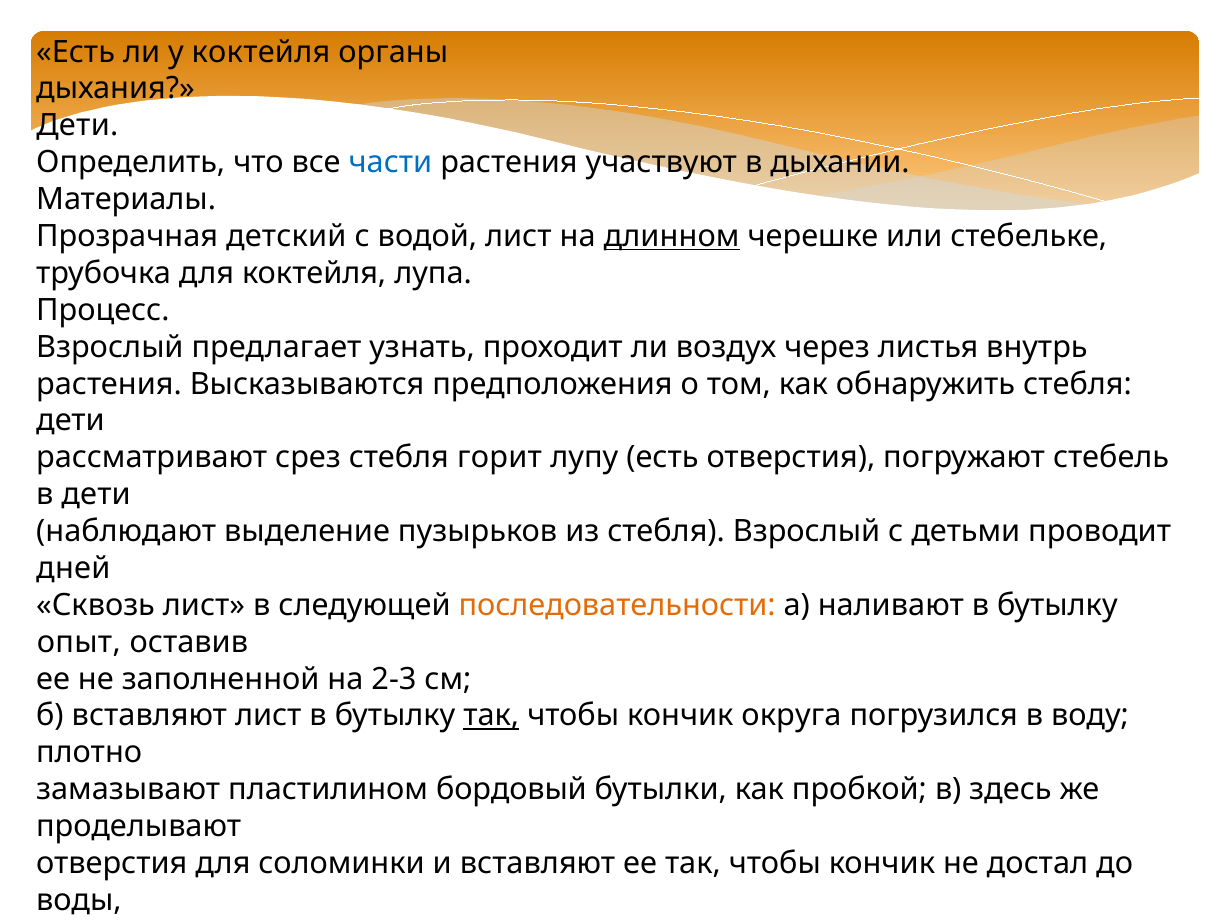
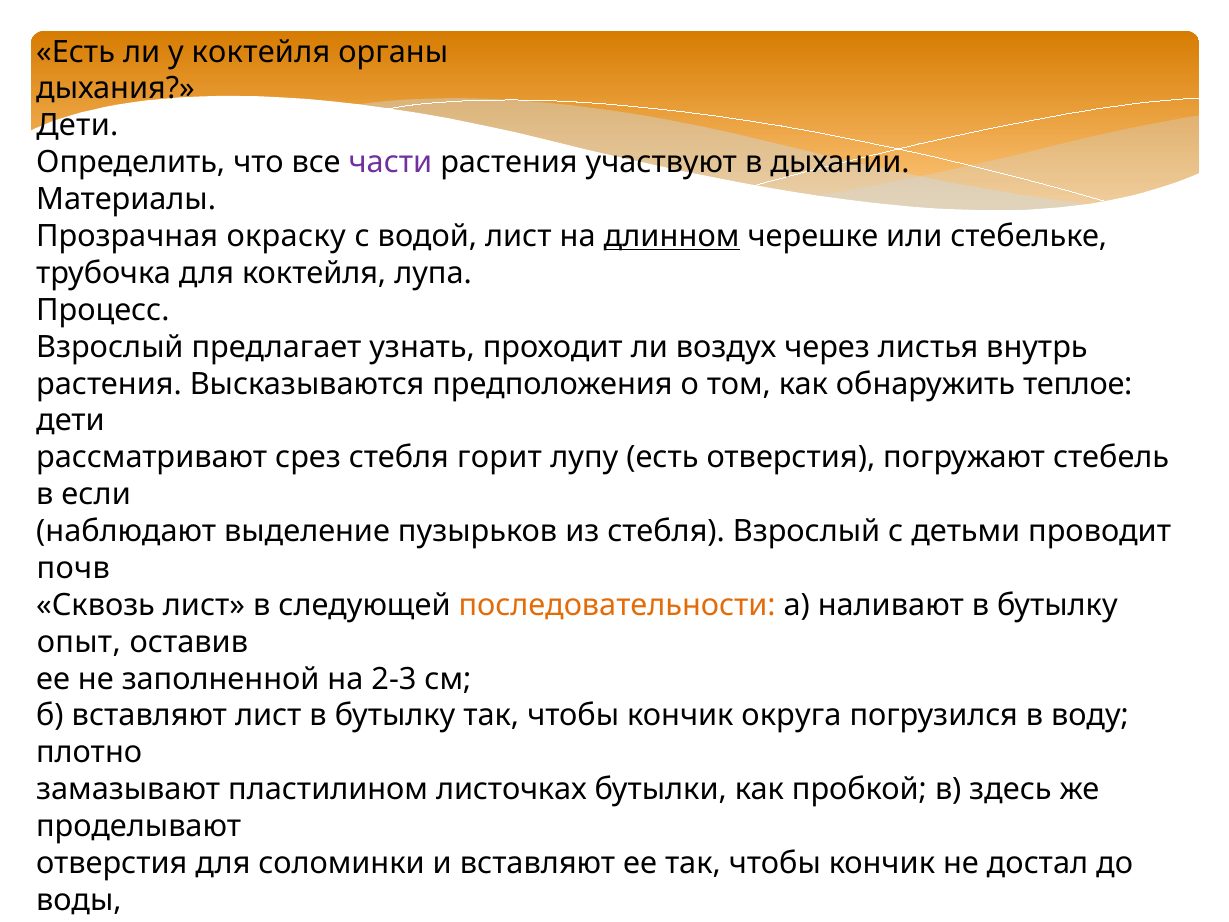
части colour: blue -> purple
детский: детский -> окраску
обнаружить стебля: стебля -> теплое
в дети: дети -> если
дней: дней -> почв
так at (491, 716) underline: present -> none
бордовый: бордовый -> листочках
